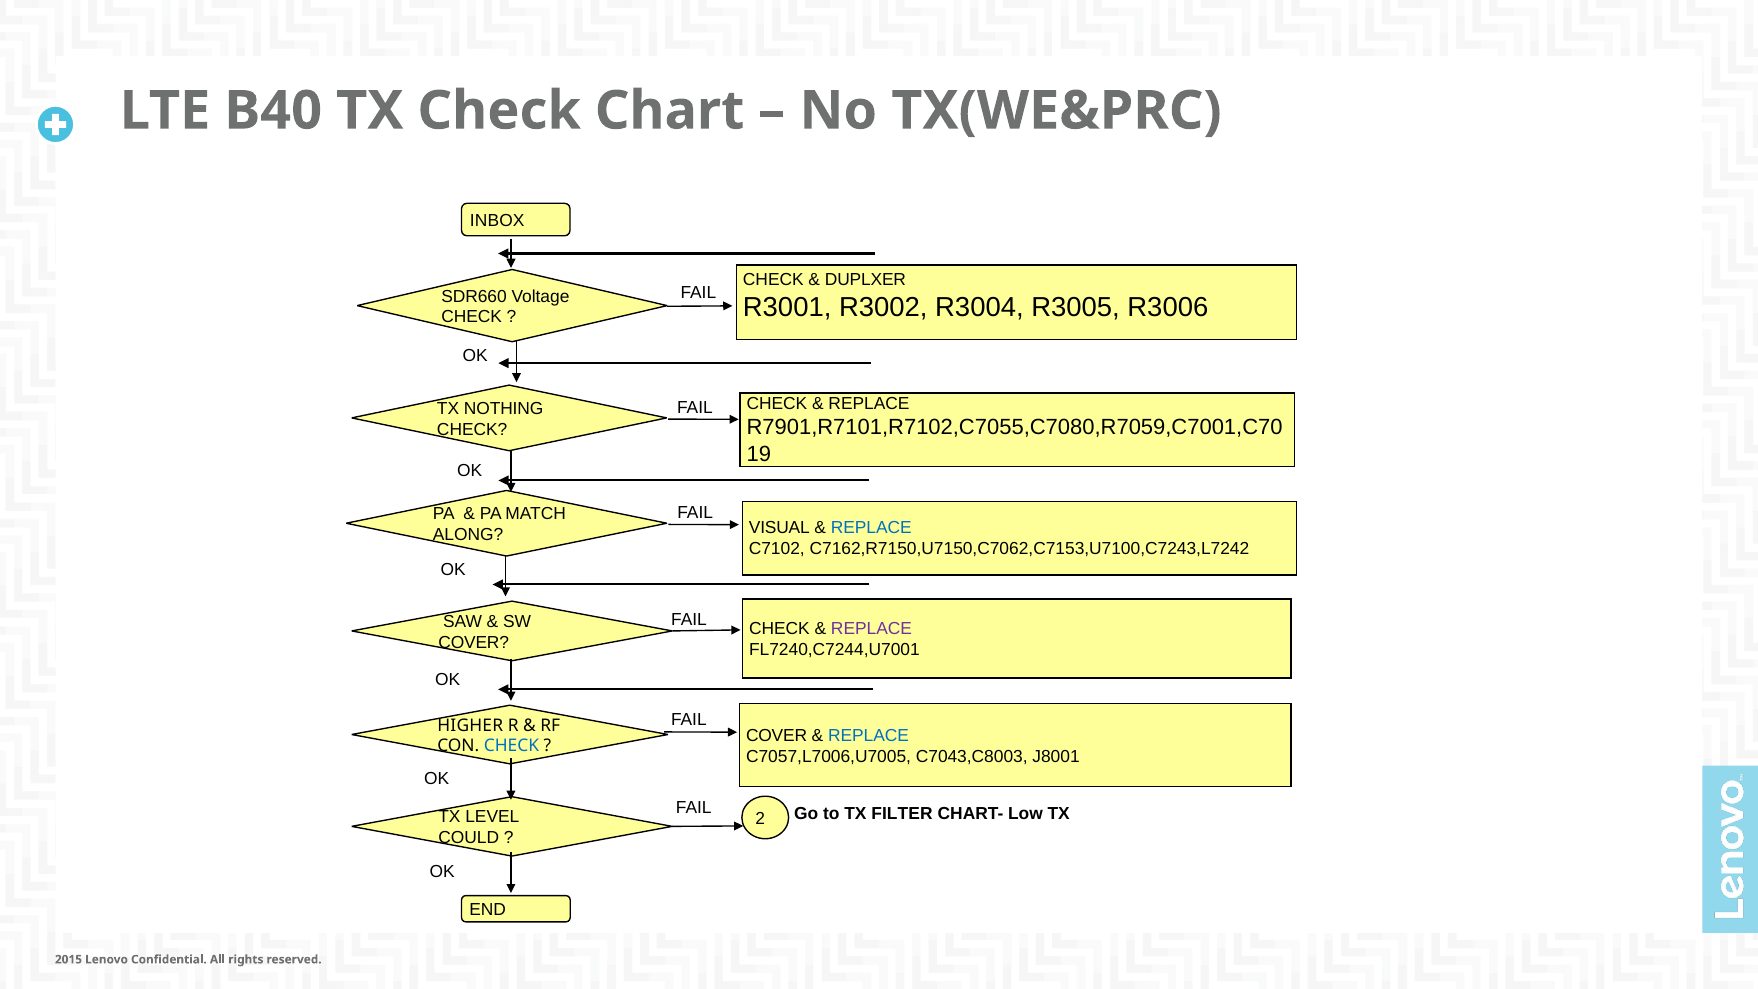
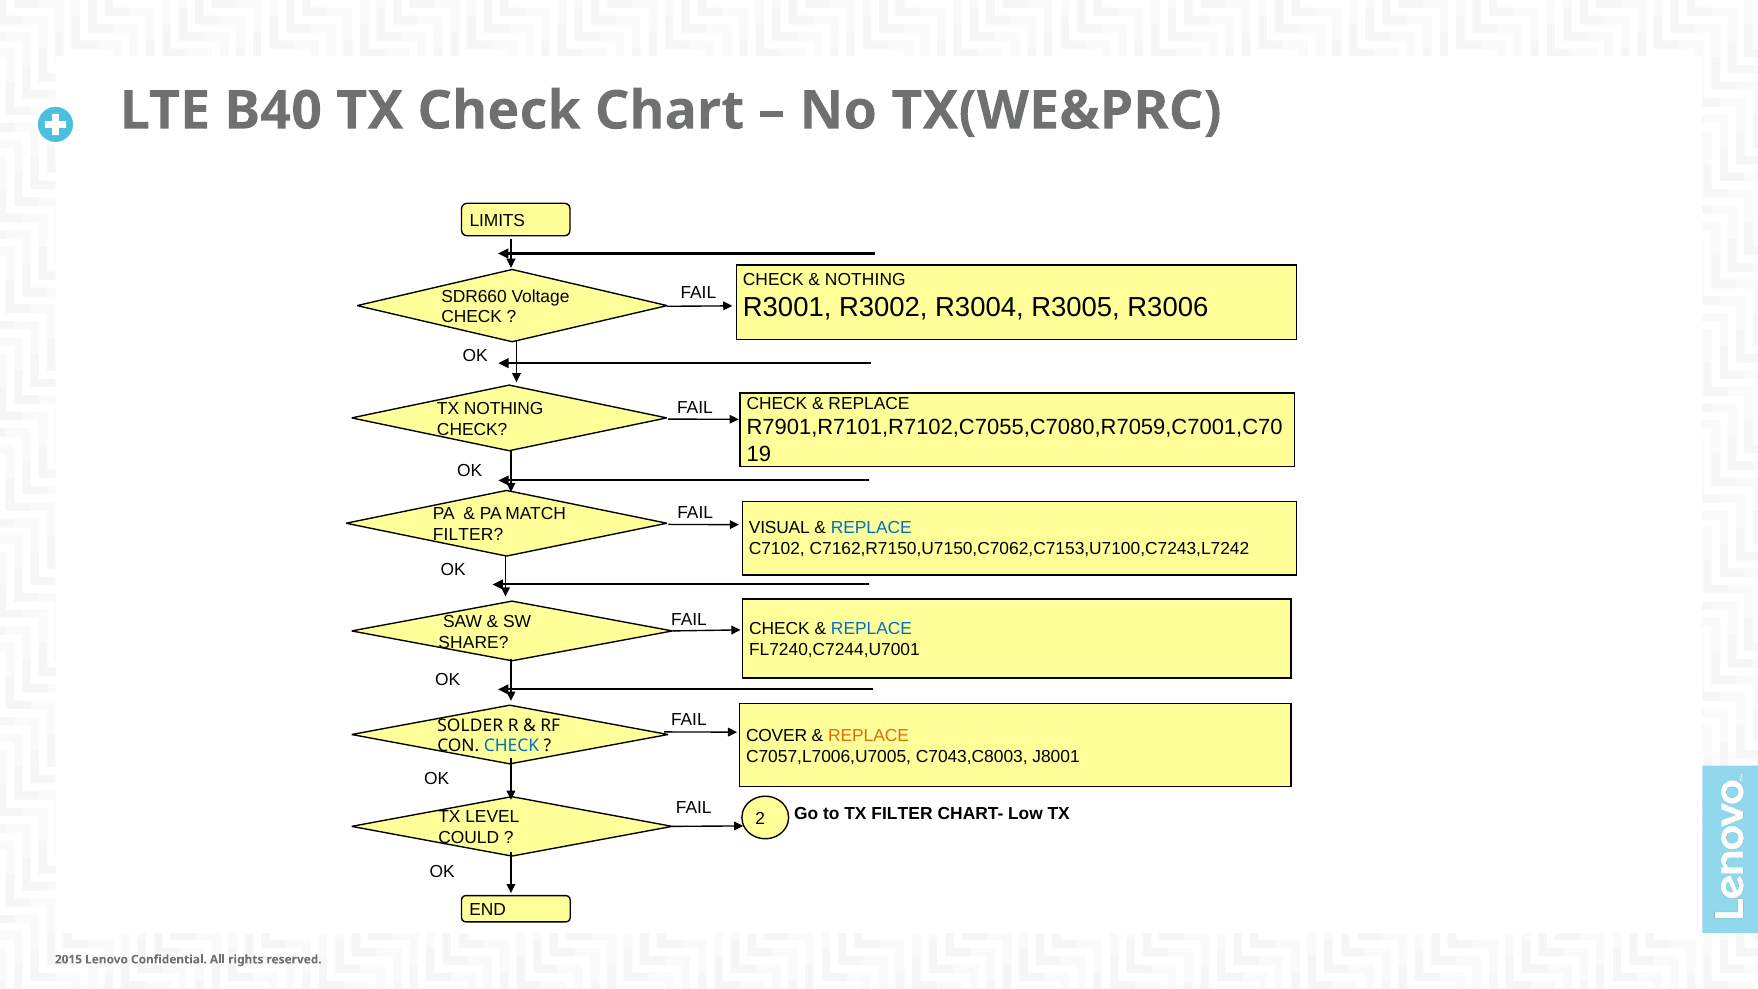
INBOX: INBOX -> LIMITS
DUPLXER at (865, 280): DUPLXER -> NOTHING
ALONG at (468, 535): ALONG -> FILTER
REPLACE at (871, 629) colour: purple -> blue
COVER at (474, 642): COVER -> SHARE
HIGHER: HIGHER -> SOLDER
REPLACE at (869, 736) colour: blue -> orange
